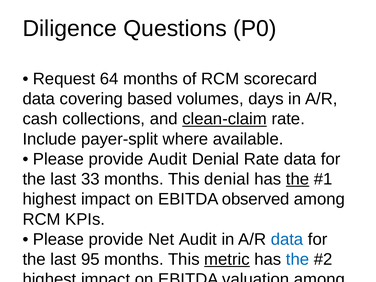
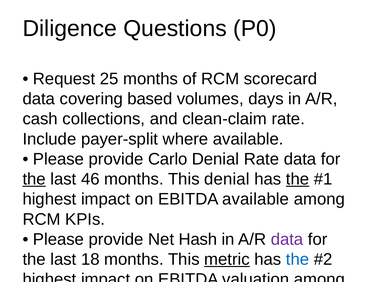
64: 64 -> 25
clean-claim underline: present -> none
provide Audit: Audit -> Carlo
the at (34, 179) underline: none -> present
33: 33 -> 46
EBITDA observed: observed -> available
Net Audit: Audit -> Hash
data at (287, 239) colour: blue -> purple
95: 95 -> 18
